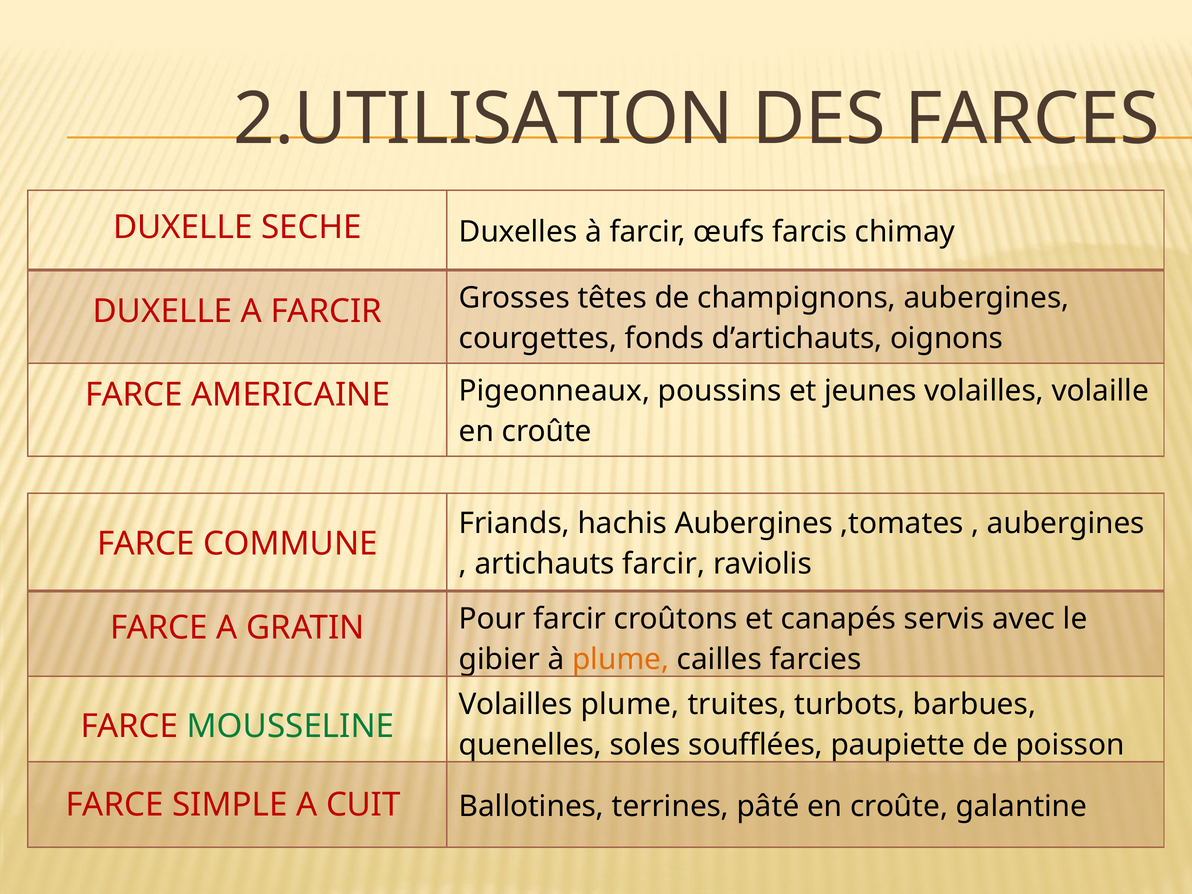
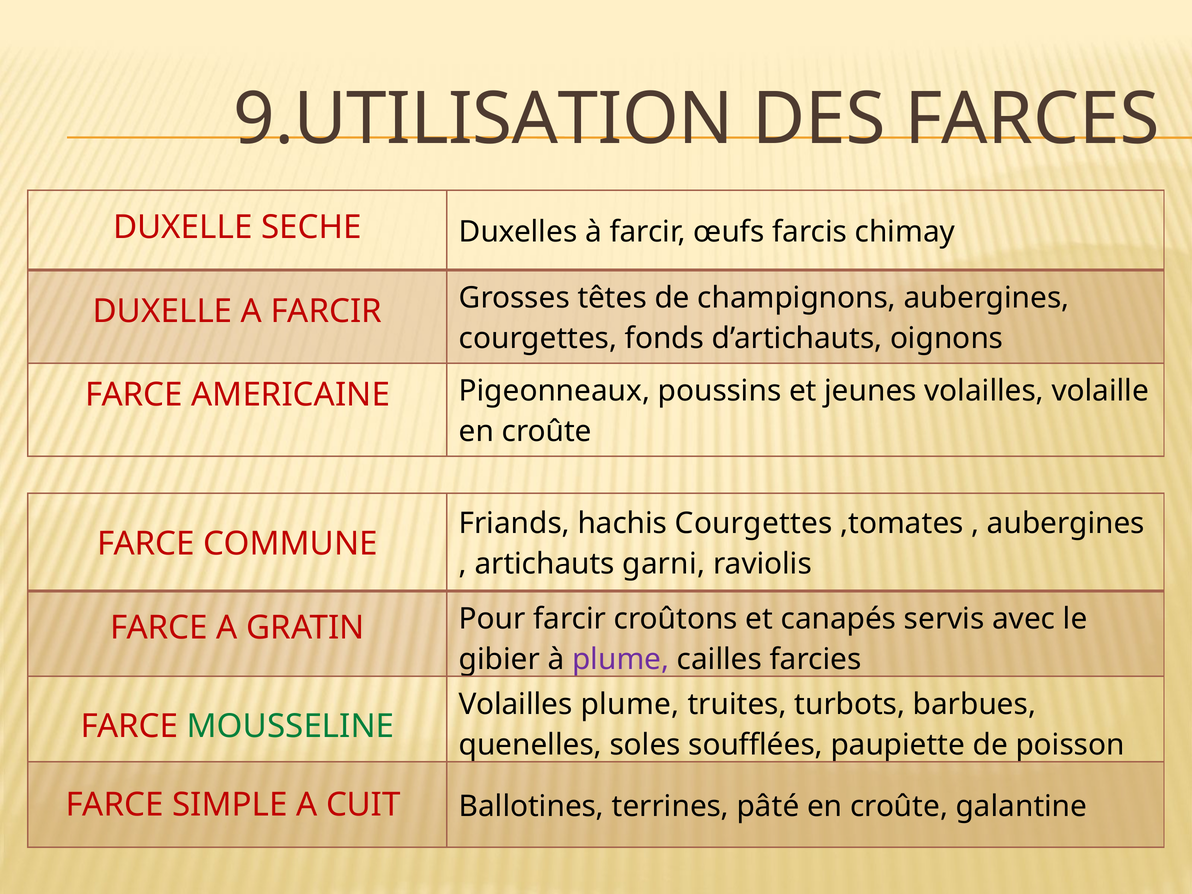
2.UTILISATION: 2.UTILISATION -> 9.UTILISATION
hachis Aubergines: Aubergines -> Courgettes
artichauts farcir: farcir -> garni
plume at (621, 659) colour: orange -> purple
